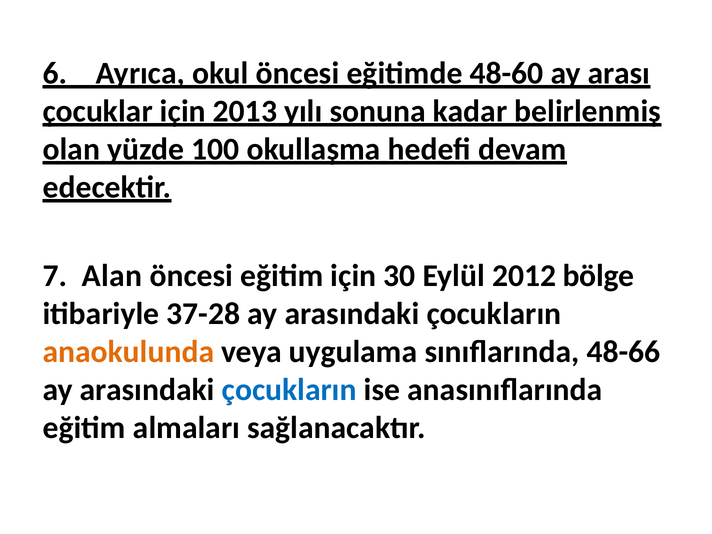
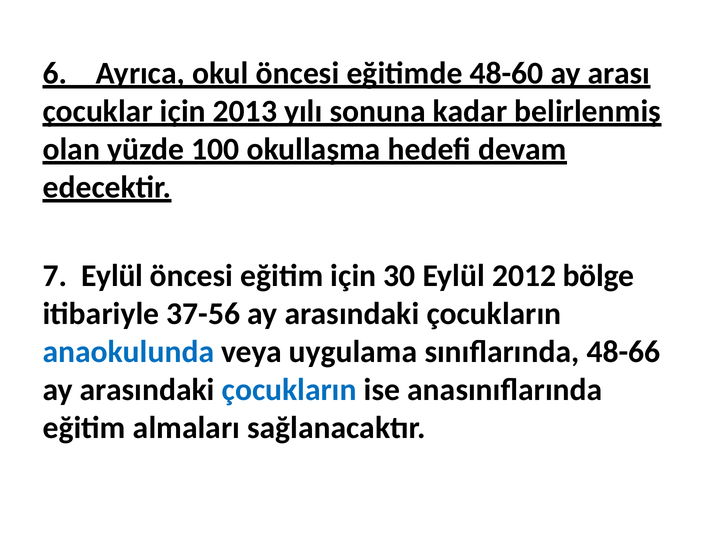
7 Alan: Alan -> Eylül
37-28: 37-28 -> 37-56
anaokulunda colour: orange -> blue
